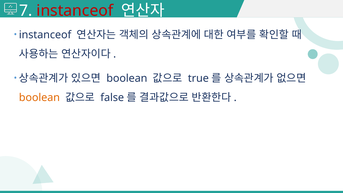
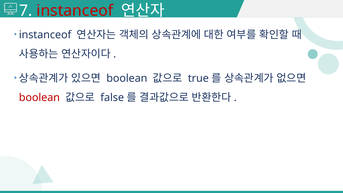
boolean at (39, 98) colour: orange -> red
